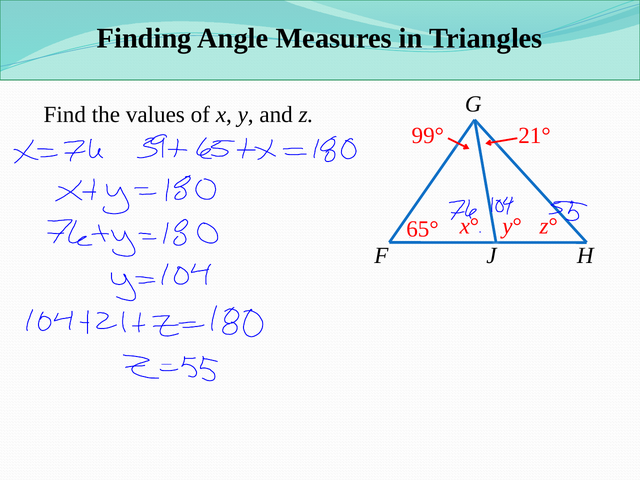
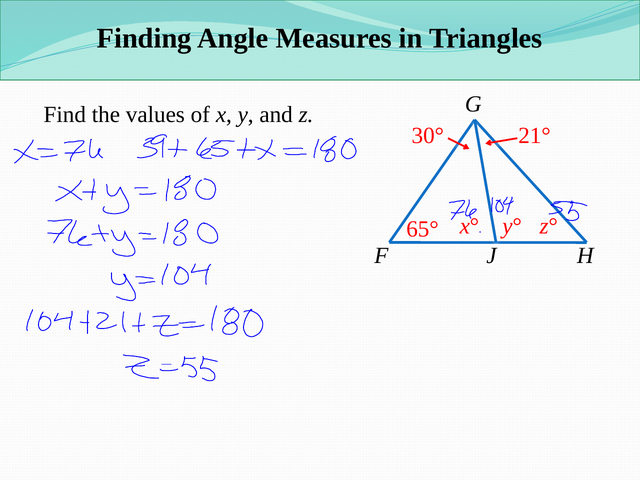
99°: 99° -> 30°
